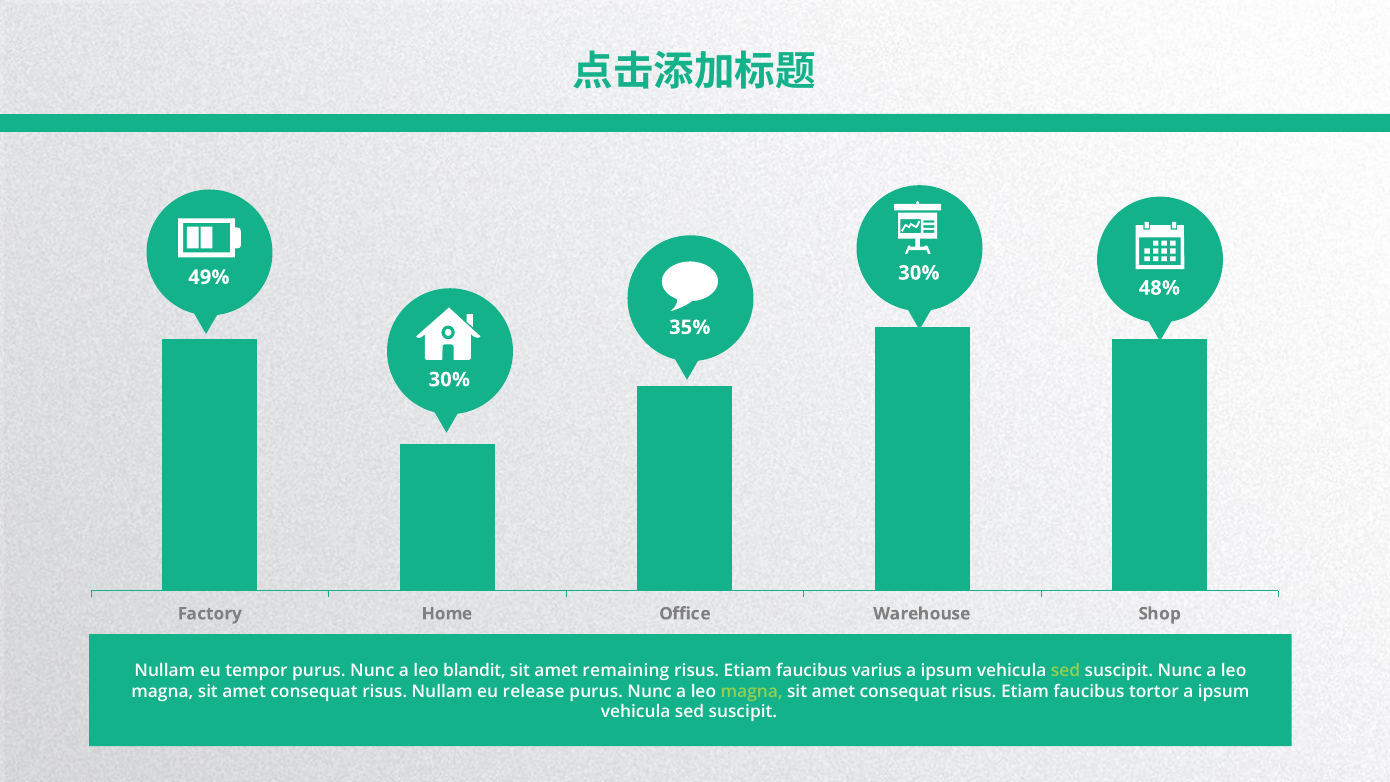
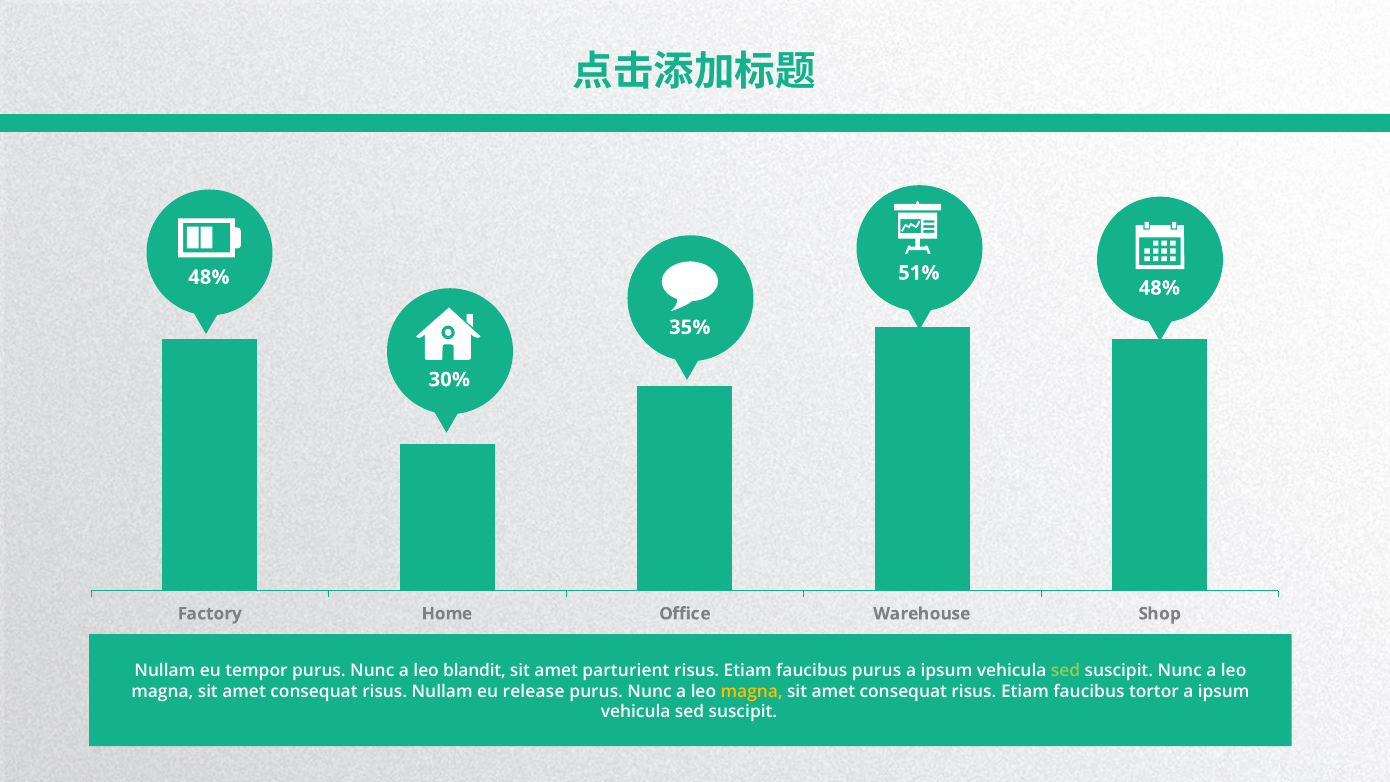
30% at (919, 273): 30% -> 51%
49% at (209, 277): 49% -> 48%
remaining: remaining -> parturient
faucibus varius: varius -> purus
magna at (752, 691) colour: light green -> yellow
